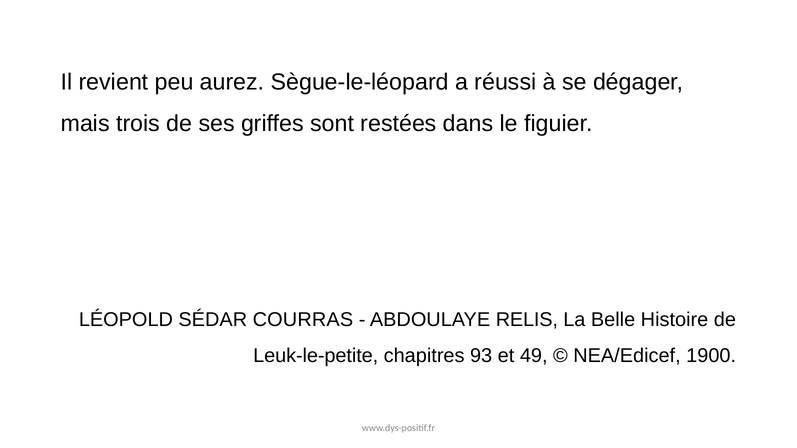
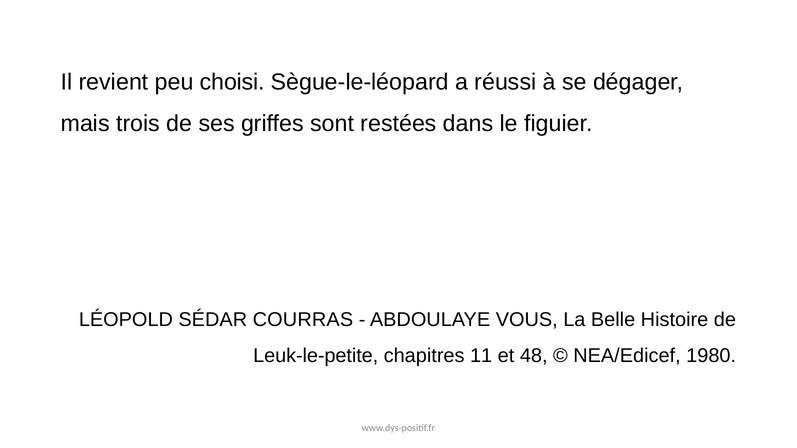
aurez: aurez -> choisi
RELIS: RELIS -> VOUS
93: 93 -> 11
49: 49 -> 48
1900: 1900 -> 1980
